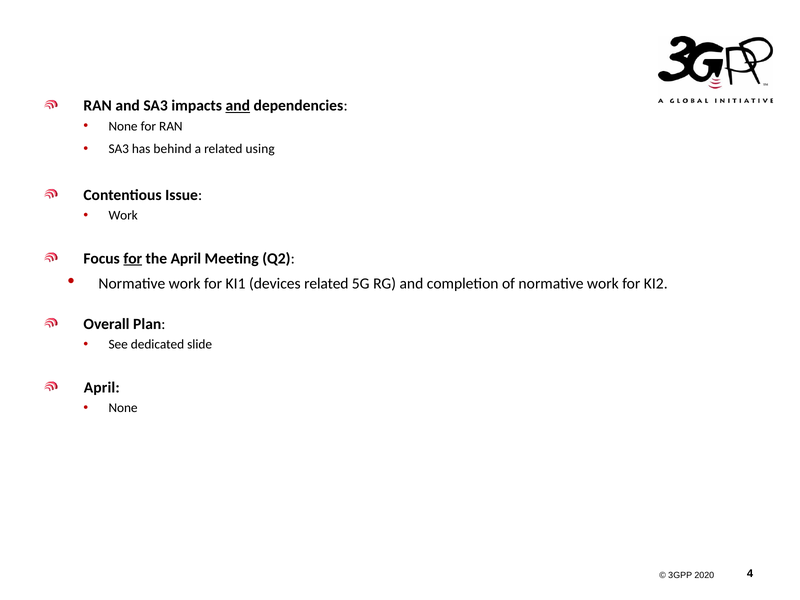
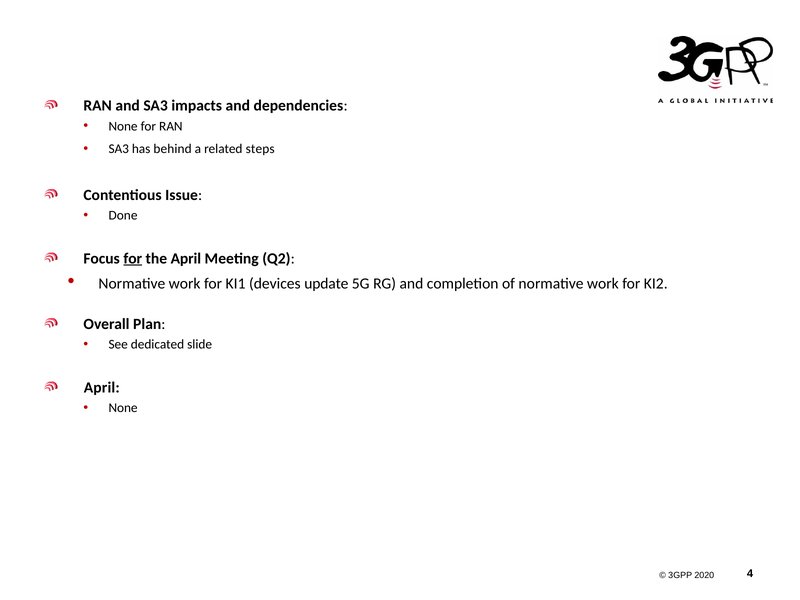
and at (238, 106) underline: present -> none
using: using -> steps
Work at (123, 216): Work -> Done
devices related: related -> update
